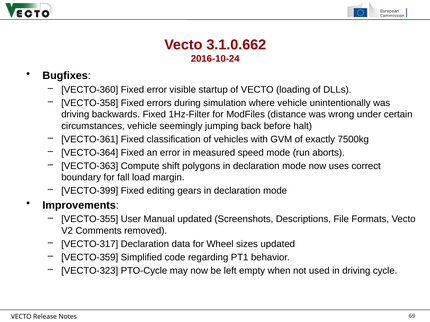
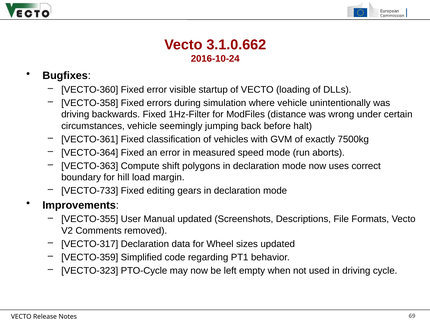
fall: fall -> hill
VECTO-399: VECTO-399 -> VECTO-733
